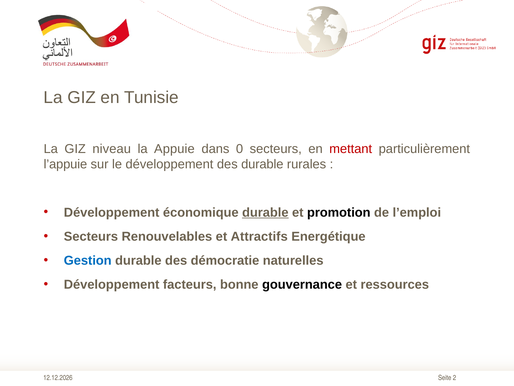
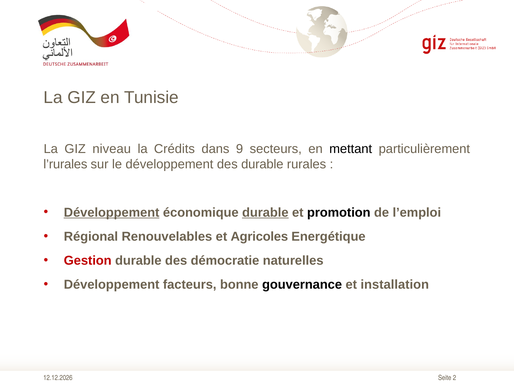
Appuie: Appuie -> Crédits
0: 0 -> 9
mettant colour: red -> black
l’appuie: l’appuie -> l’rurales
Développement at (112, 212) underline: none -> present
Secteurs at (91, 236): Secteurs -> Régional
Attractifs: Attractifs -> Agricoles
Gestion colour: blue -> red
ressources: ressources -> installation
